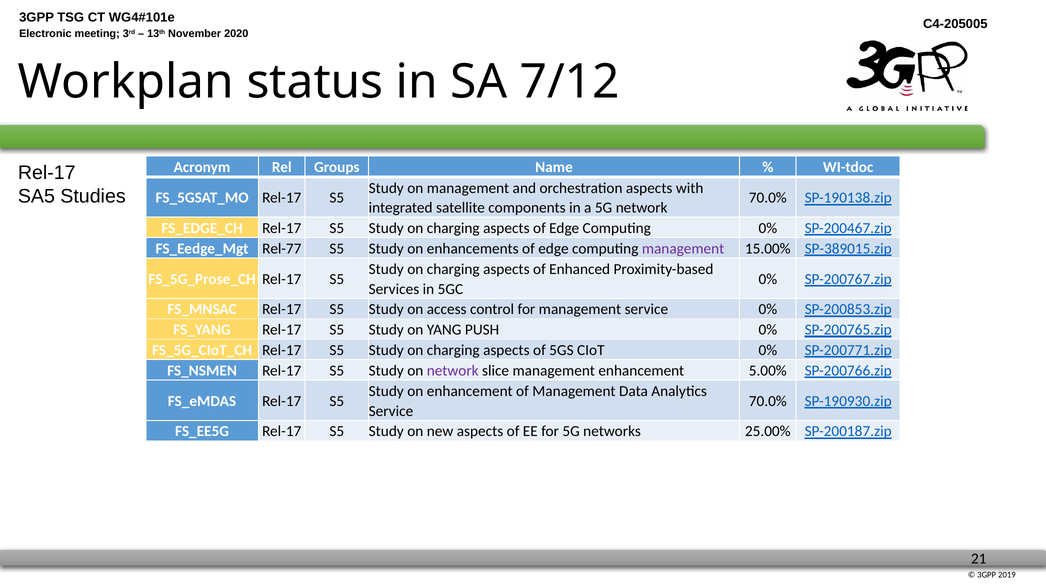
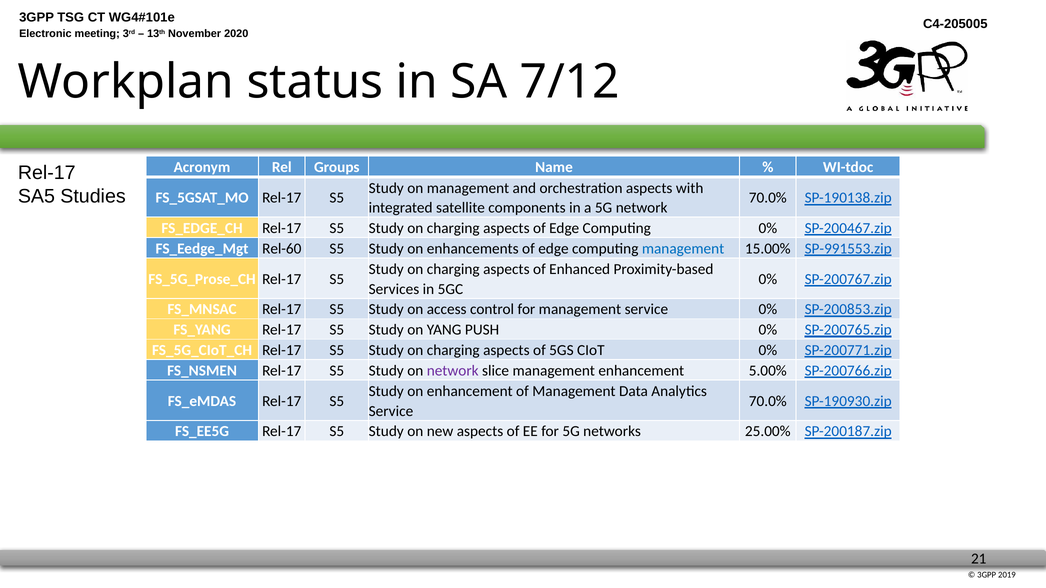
Rel-77: Rel-77 -> Rel-60
management at (683, 249) colour: purple -> blue
SP-389015.zip: SP-389015.zip -> SP-991553.zip
